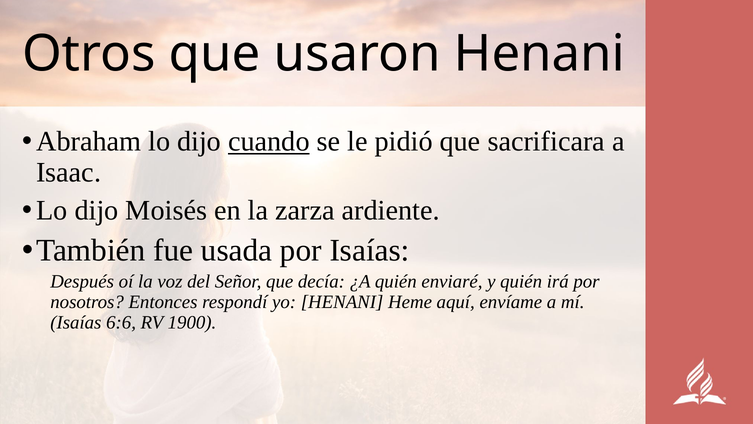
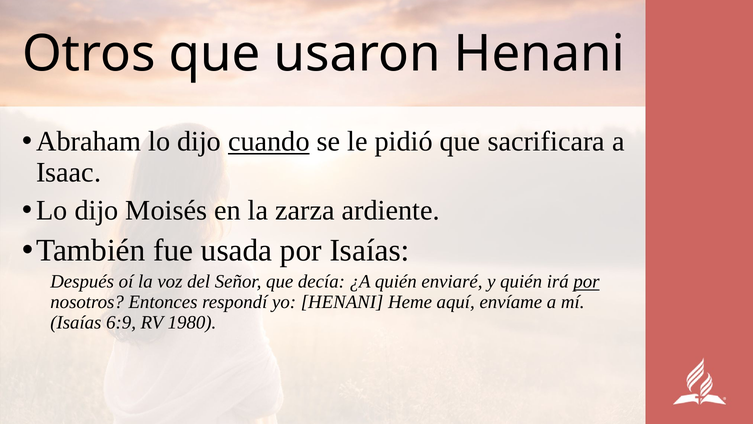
por at (586, 281) underline: none -> present
6:6: 6:6 -> 6:9
1900: 1900 -> 1980
